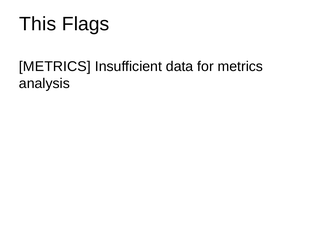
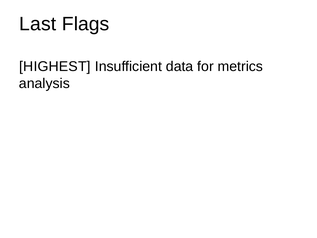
This: This -> Last
METRICS at (55, 66): METRICS -> HIGHEST
